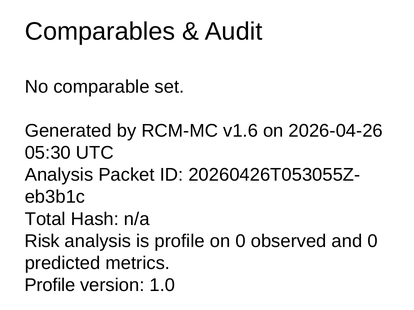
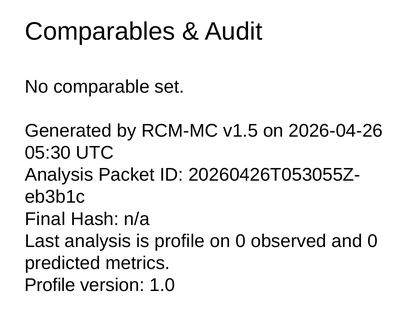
v1.6: v1.6 -> v1.5
Total: Total -> Final
Risk: Risk -> Last
